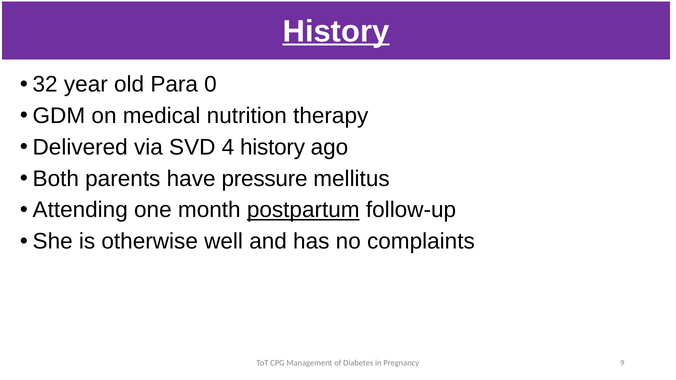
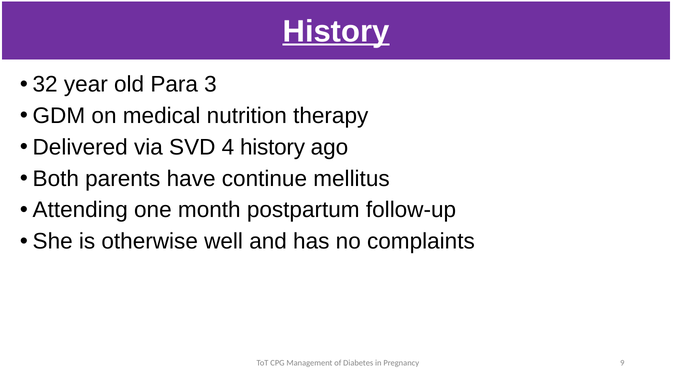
0: 0 -> 3
pressure: pressure -> continue
postpartum underline: present -> none
